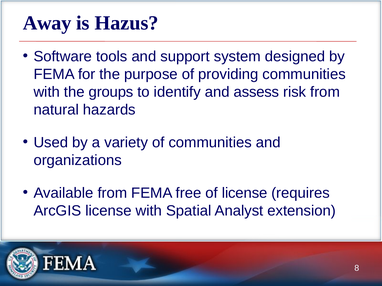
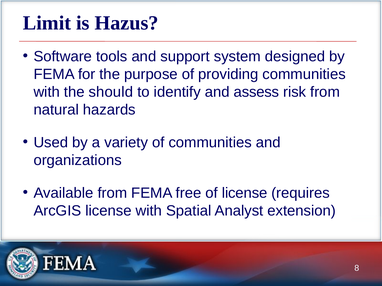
Away: Away -> Limit
groups: groups -> should
